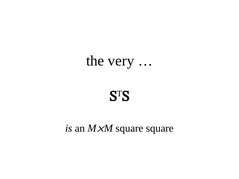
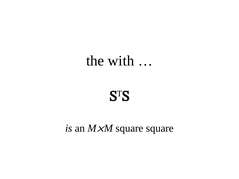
very: very -> with
